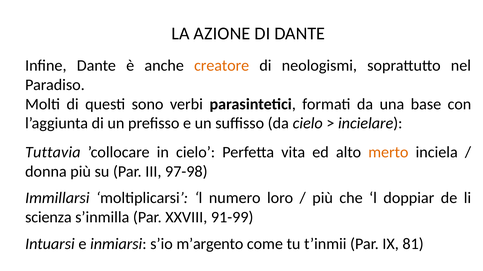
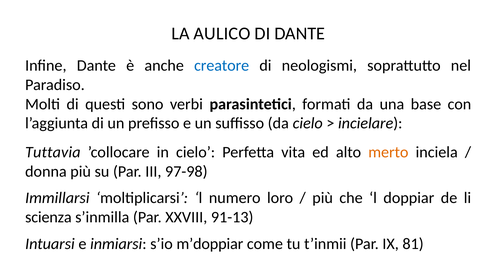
AZIONE: AZIONE -> AULICO
creatore colour: orange -> blue
91-99: 91-99 -> 91-13
m’argento: m’argento -> m’doppiar
